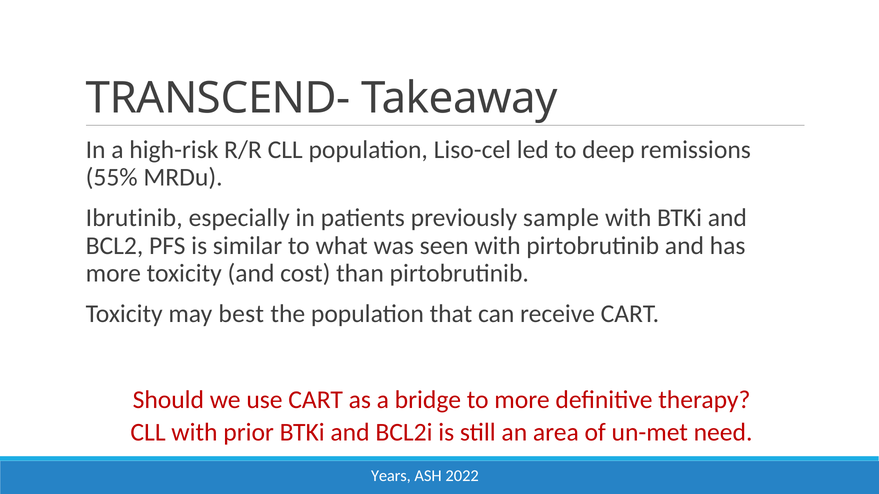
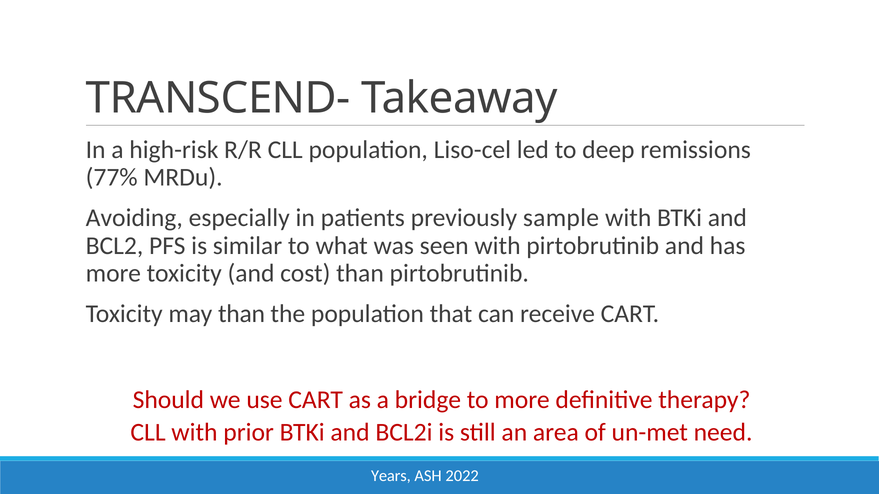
55%: 55% -> 77%
Ibrutinib: Ibrutinib -> Avoiding
may best: best -> than
